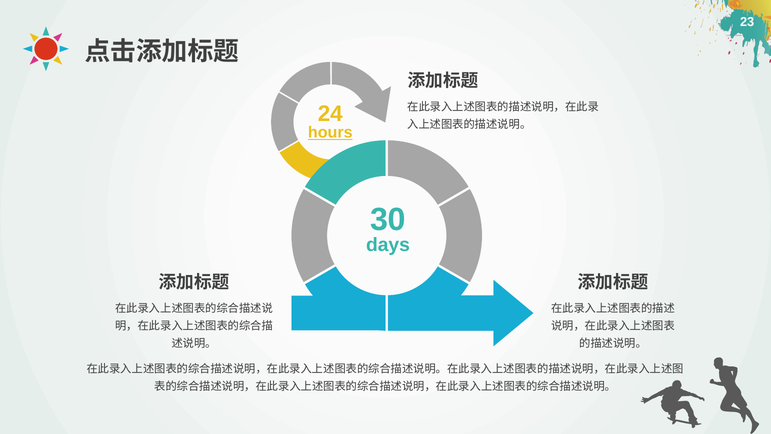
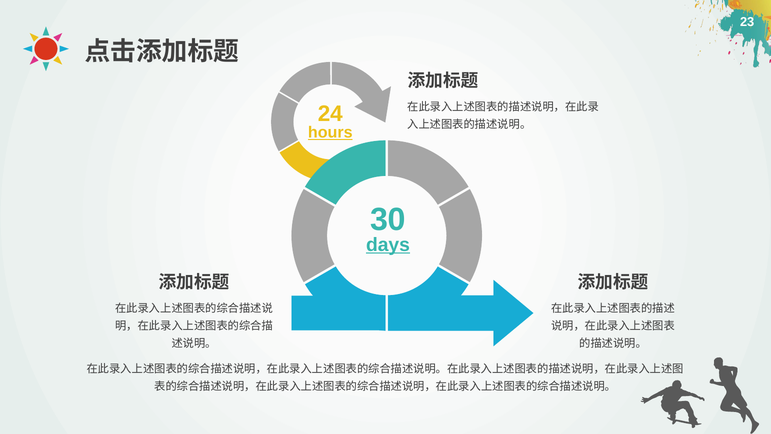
days underline: none -> present
